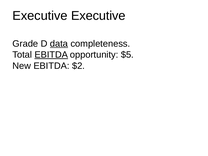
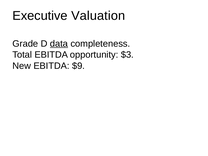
Executive Executive: Executive -> Valuation
EBITDA at (51, 55) underline: present -> none
$5: $5 -> $3
$2: $2 -> $9
